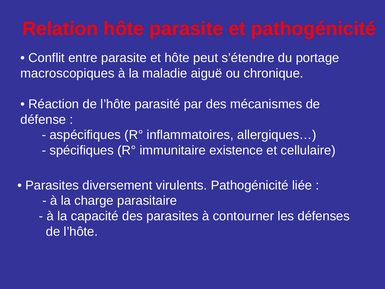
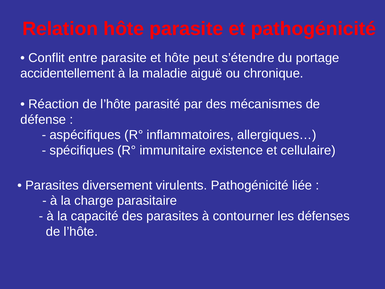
macroscopiques: macroscopiques -> accidentellement
